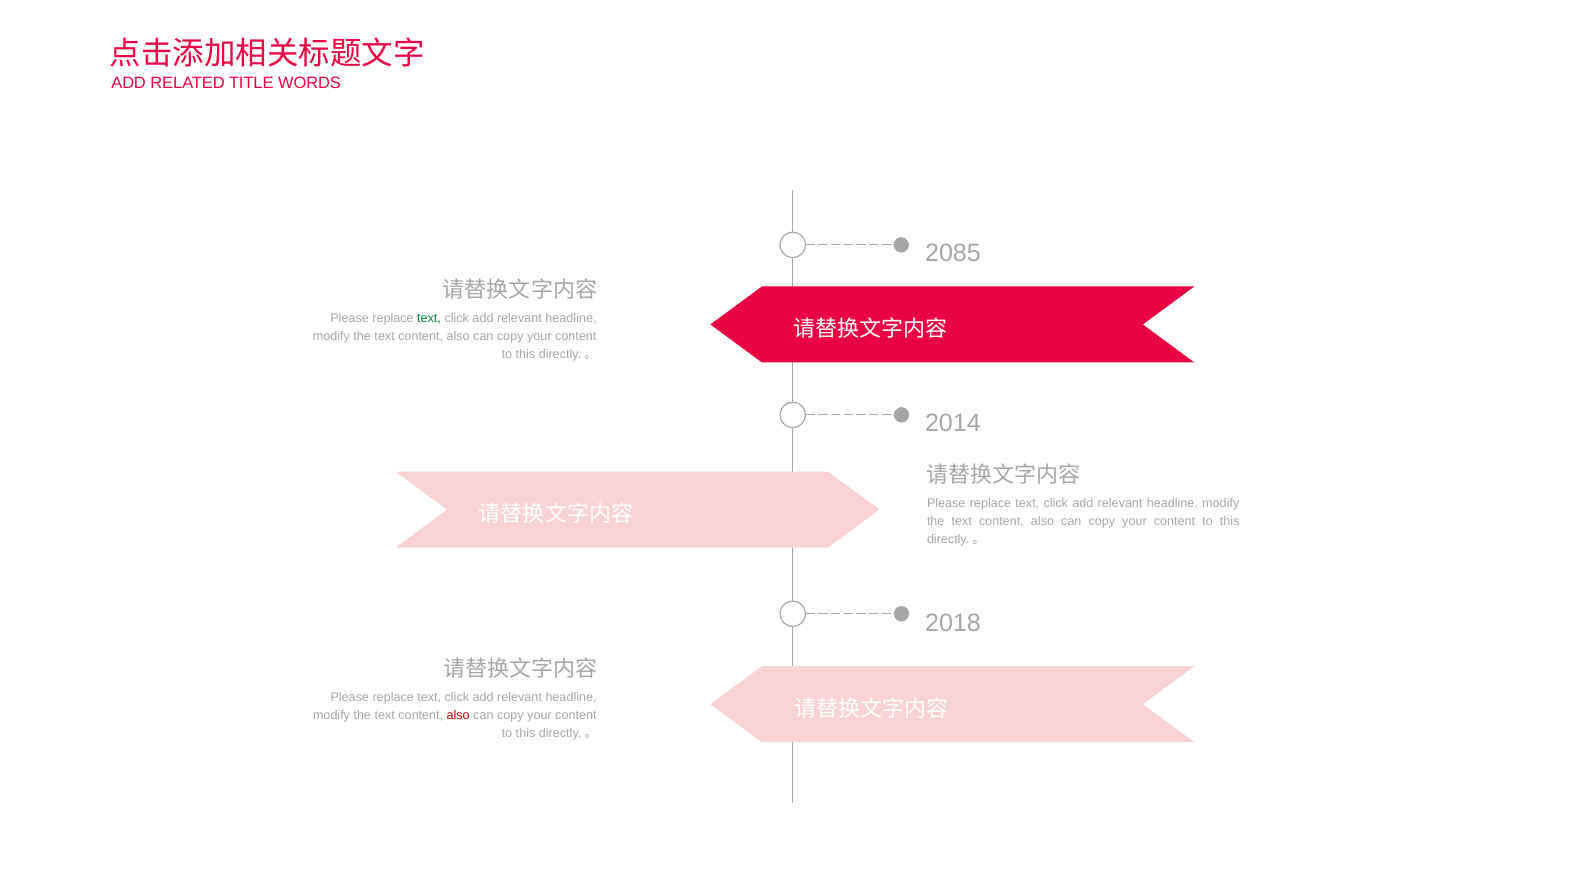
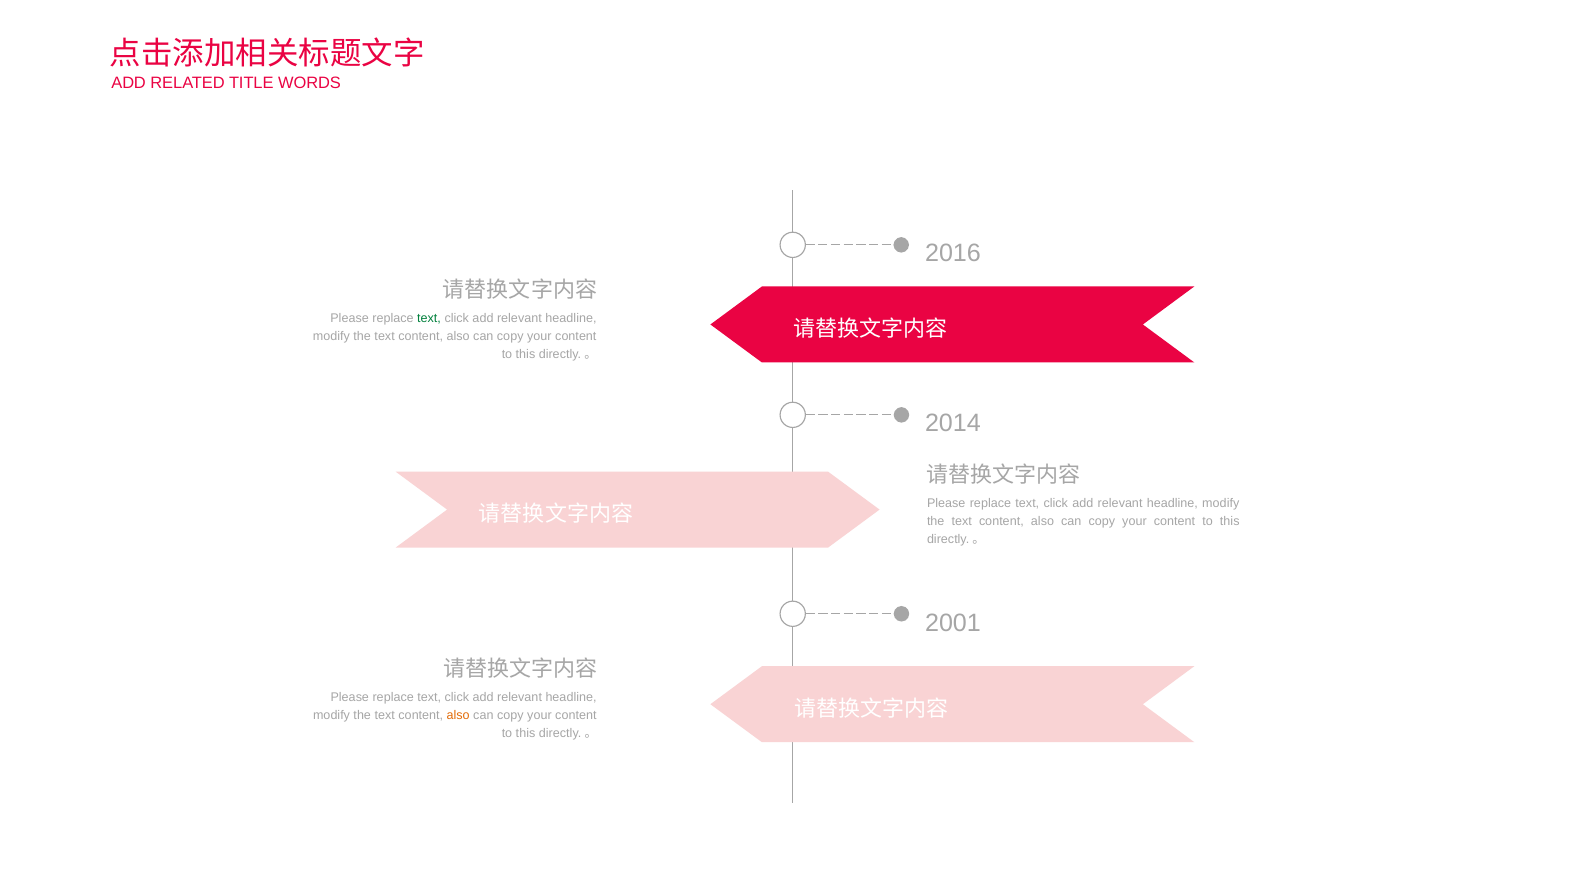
2085: 2085 -> 2016
2018: 2018 -> 2001
also at (458, 716) colour: red -> orange
